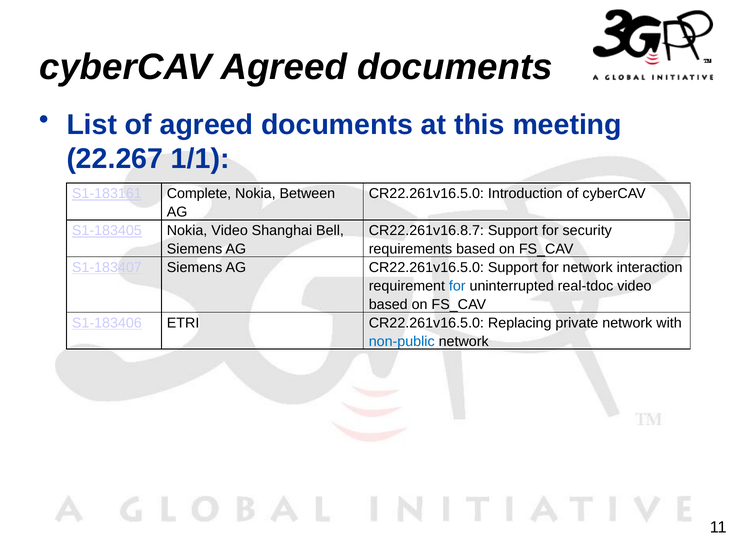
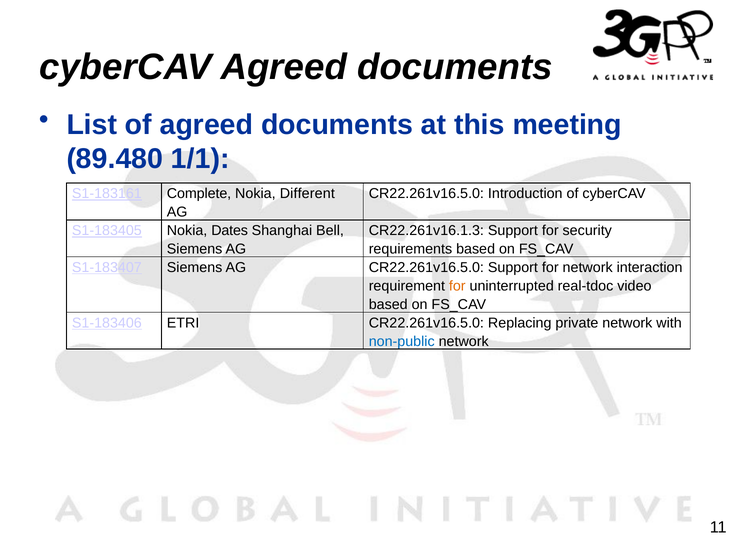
22.267: 22.267 -> 89.480
Between: Between -> Different
Nokia Video: Video -> Dates
CR22.261v16.8.7: CR22.261v16.8.7 -> CR22.261v16.1.3
for at (457, 286) colour: blue -> orange
